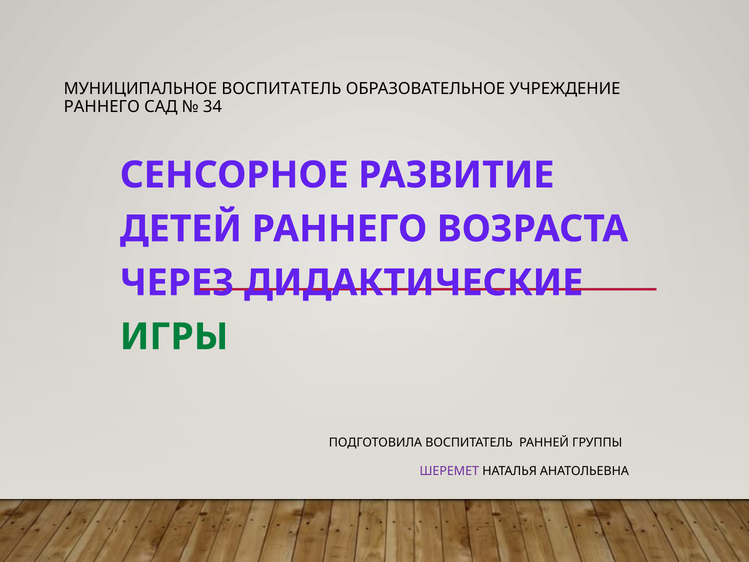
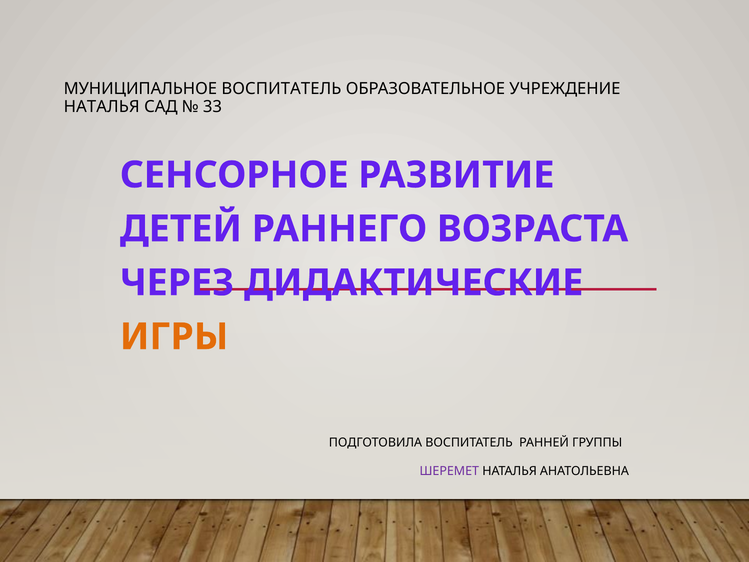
РАННЕГО at (102, 107): РАННЕГО -> НАТАЛЬЯ
34: 34 -> 33
ИГРЫ colour: green -> orange
